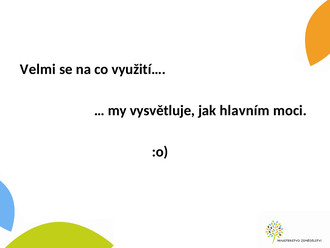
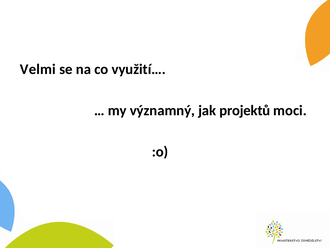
vysvětluje: vysvětluje -> významný
hlavním: hlavním -> projektů
